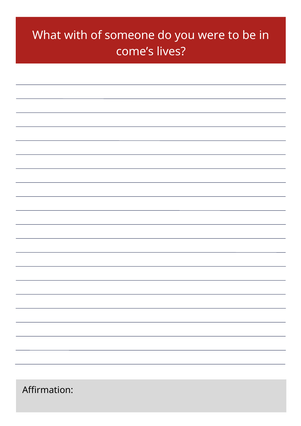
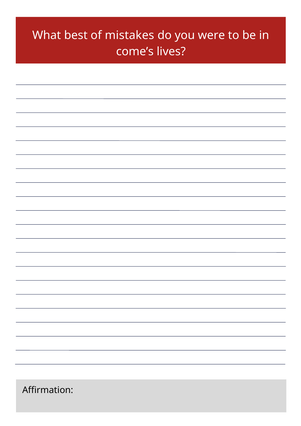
with: with -> best
someone: someone -> mistakes
